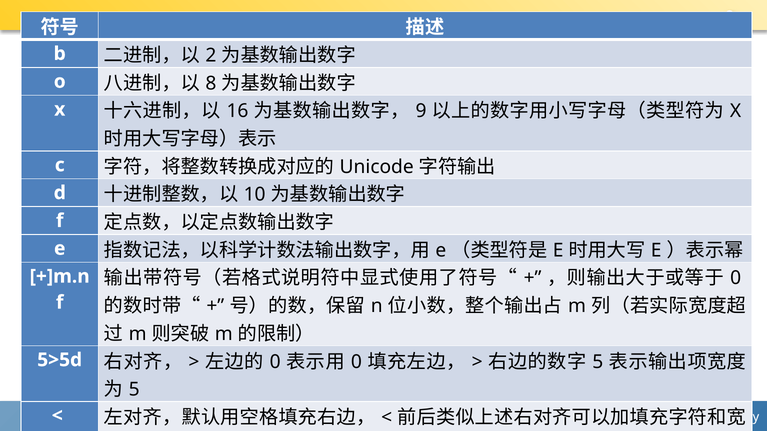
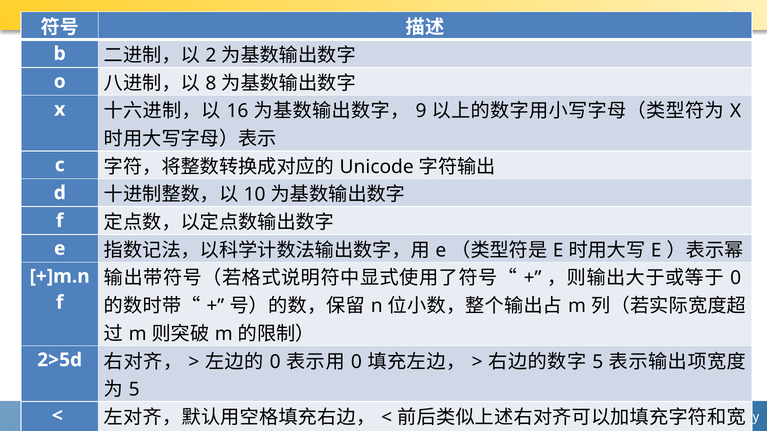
5>5d: 5>5d -> 2>5d
